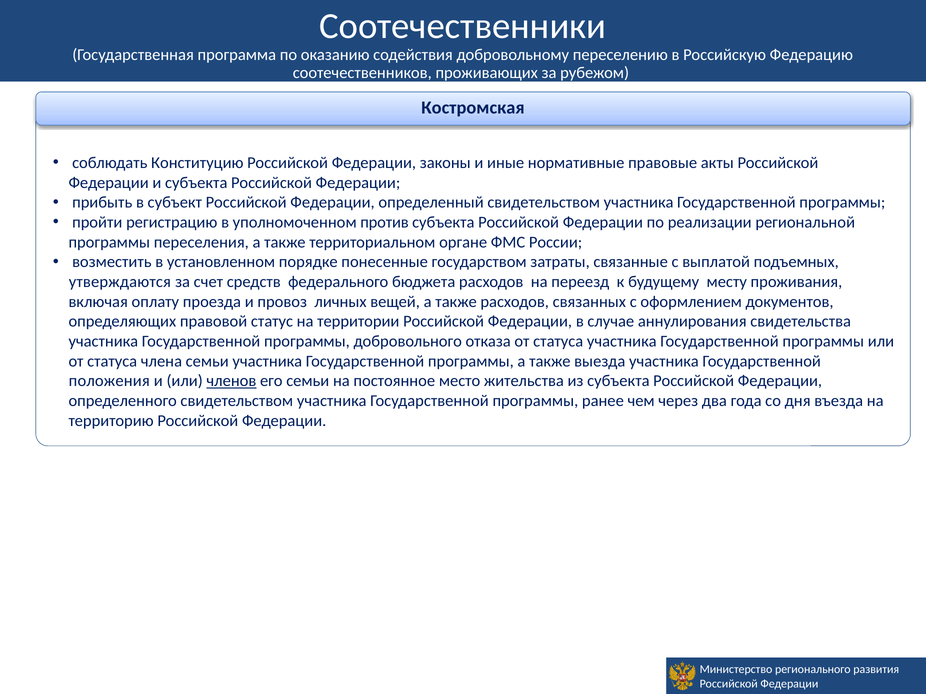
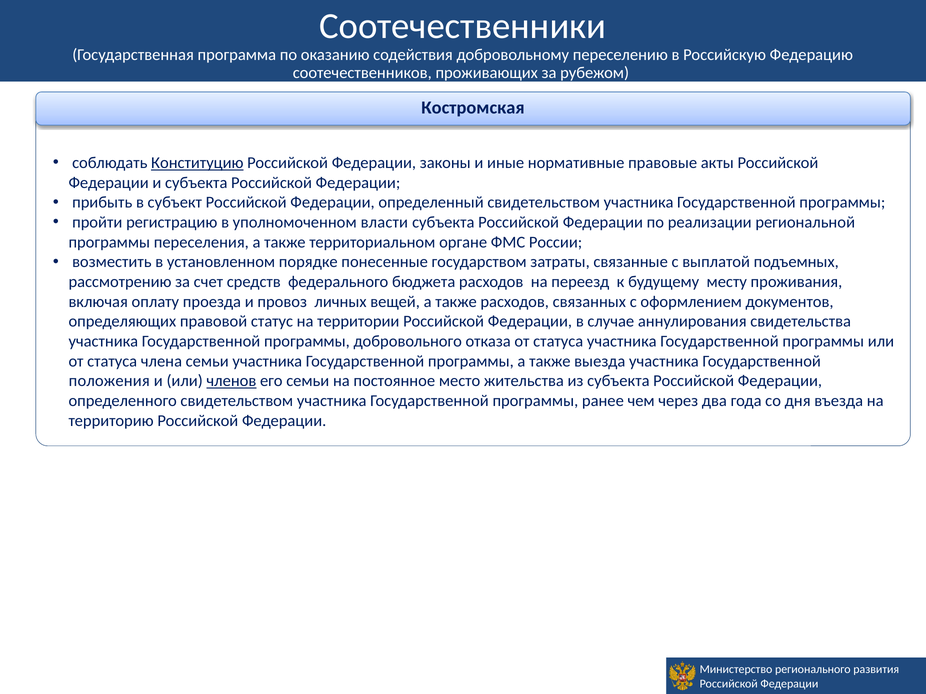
Конституцию underline: none -> present
против: против -> власти
утверждаются: утверждаются -> рассмотрению
